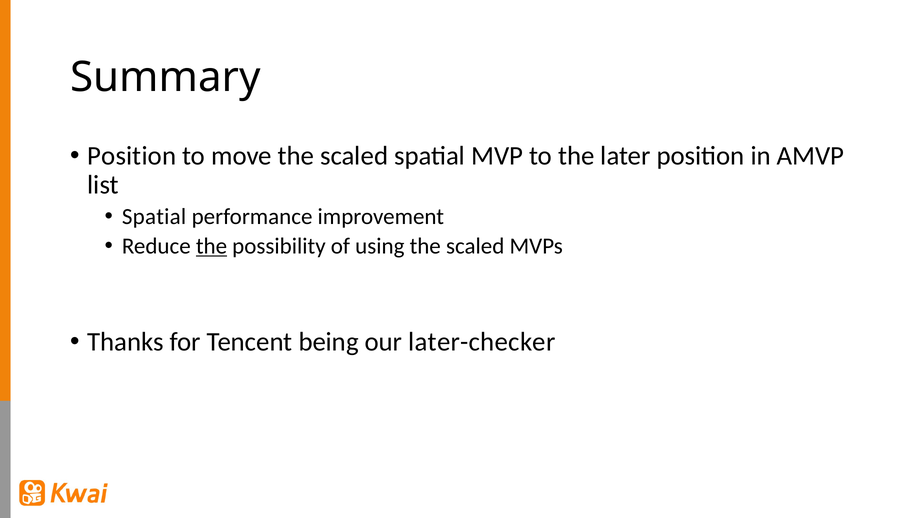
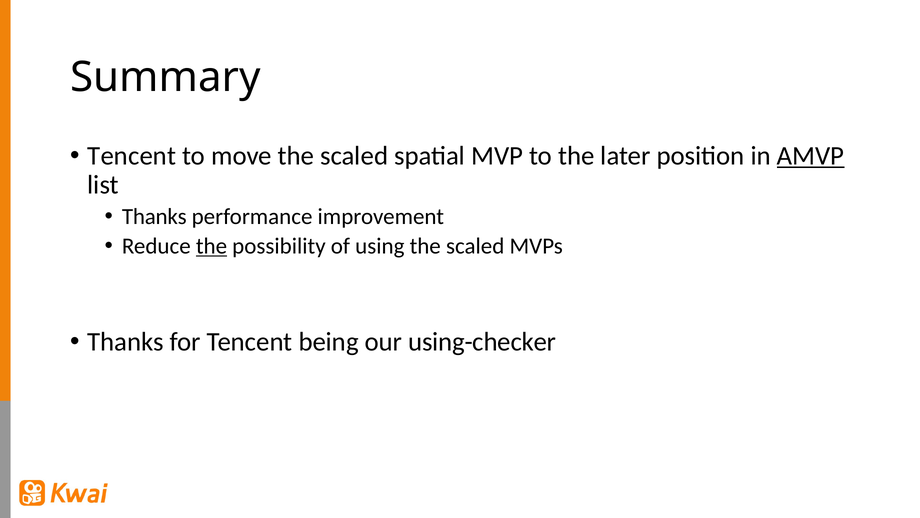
Position at (132, 156): Position -> Tencent
AMVP underline: none -> present
Spatial at (154, 216): Spatial -> Thanks
later-checker: later-checker -> using-checker
